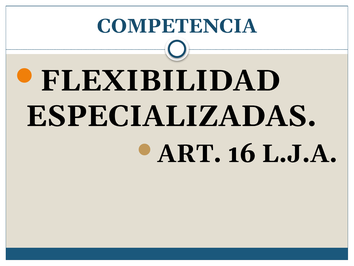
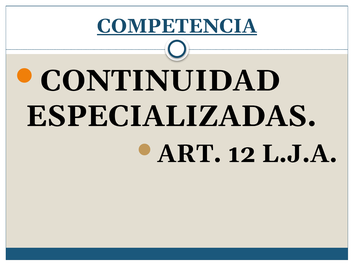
COMPETENCIA underline: none -> present
FLEXIBILIDAD: FLEXIBILIDAD -> CONTINUIDAD
16: 16 -> 12
